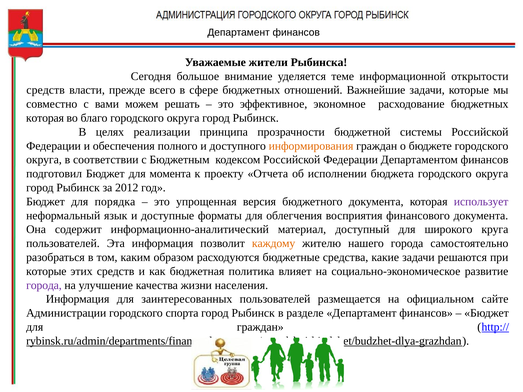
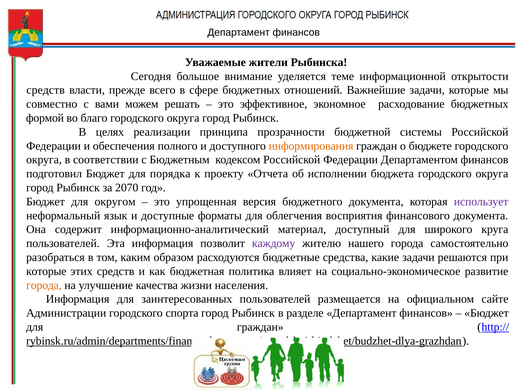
которая at (45, 118): которая -> формой
момента: момента -> порядка
2012: 2012 -> 2070
порядка: порядка -> округом
каждому colour: orange -> purple
города at (44, 285) colour: purple -> orange
